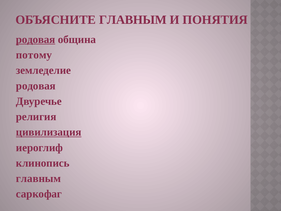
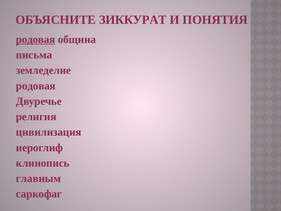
ОБЪЯСНИТЕ ГЛАВНЫМ: ГЛАВНЫМ -> ЗИККУРАТ
потому: потому -> письма
цивилизация underline: present -> none
